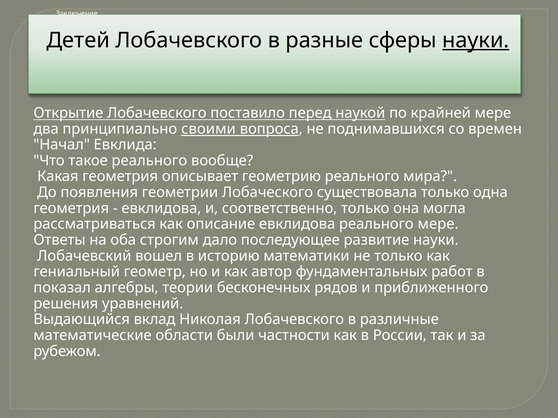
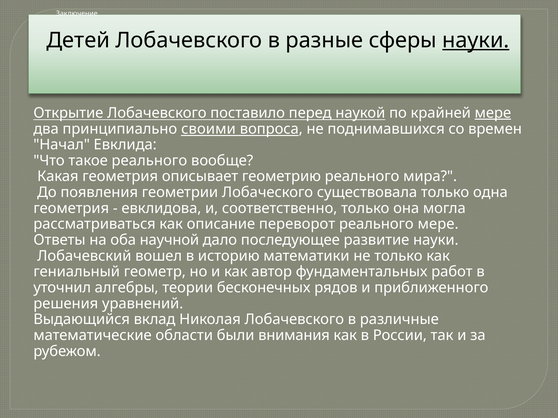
мере at (493, 113) underline: none -> present
описание евклидова: евклидова -> переворот
строгим: строгим -> научной
показал: показал -> уточнил
частности: частности -> внимания
